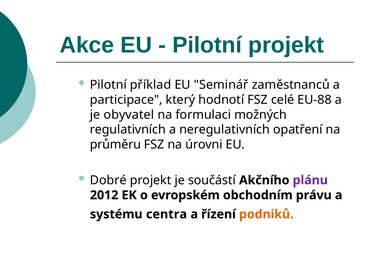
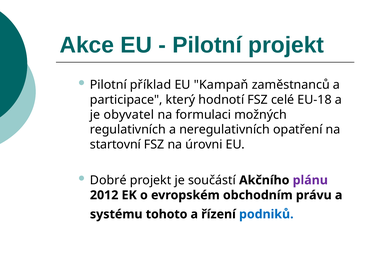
Seminář: Seminář -> Kampaň
EU-88: EU-88 -> EU-18
průměru: průměru -> startovní
centra: centra -> tohoto
podniků colour: orange -> blue
